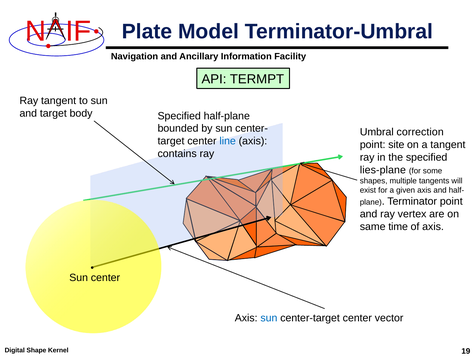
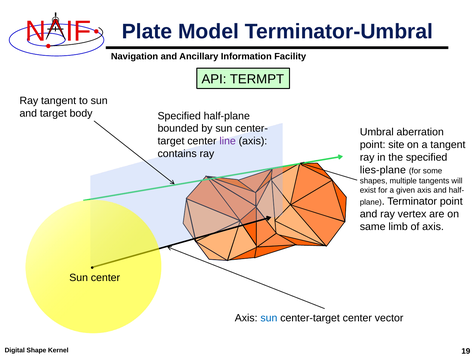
correction: correction -> aberration
line colour: blue -> purple
time: time -> limb
